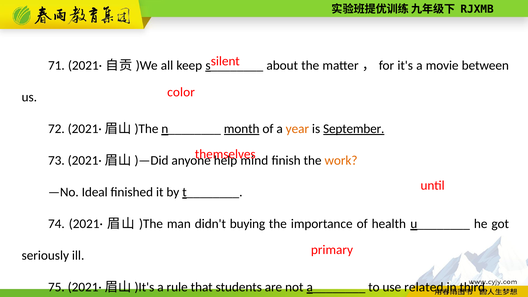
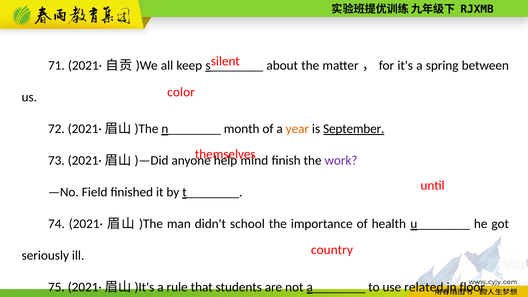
movie: movie -> spring
month underline: present -> none
work colour: orange -> purple
Ideal: Ideal -> Field
buying: buying -> school
primary: primary -> country
third: third -> floor
